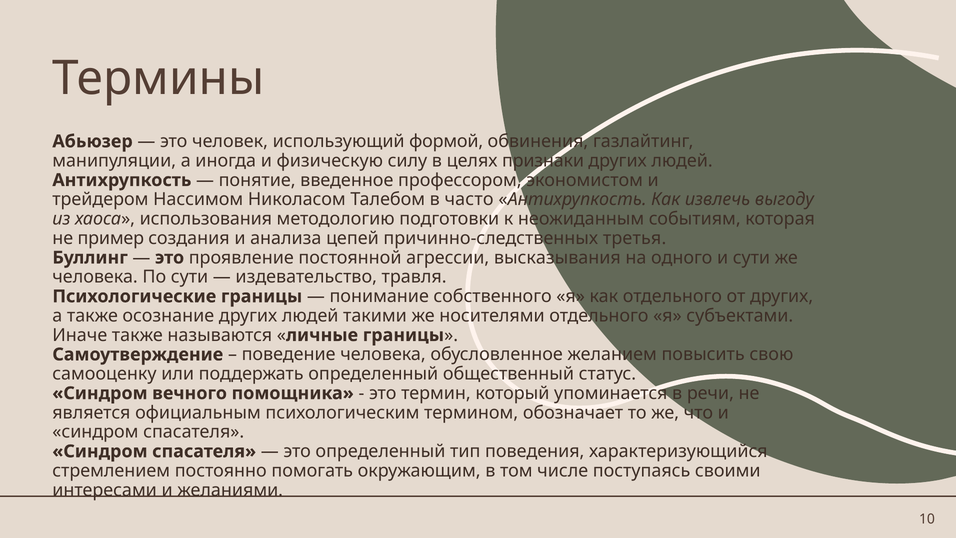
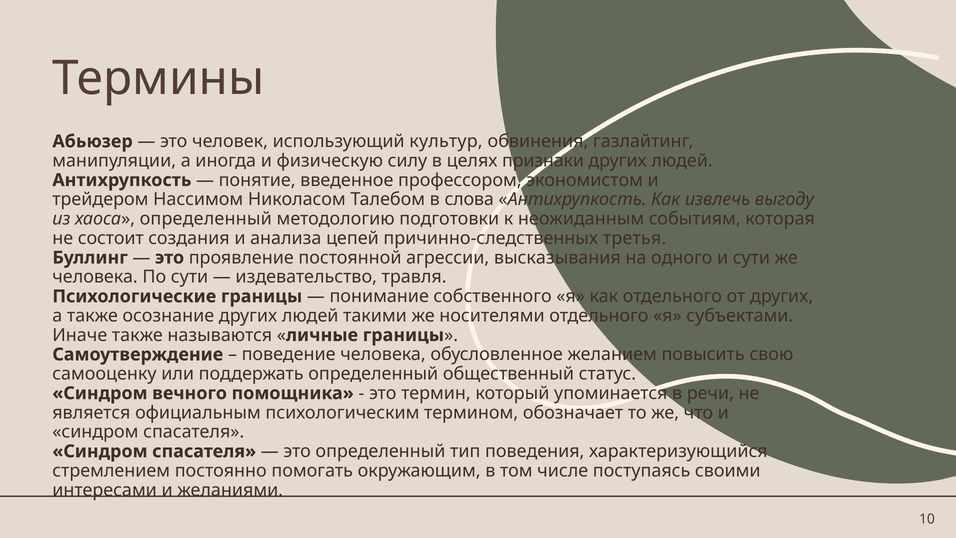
формой: формой -> культур
часто: часто -> слова
хаоса использования: использования -> определенный
пример: пример -> состоит
